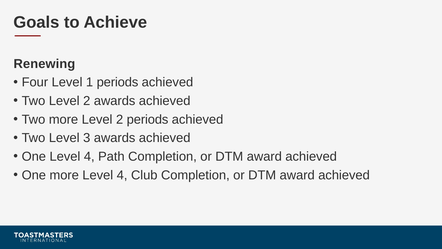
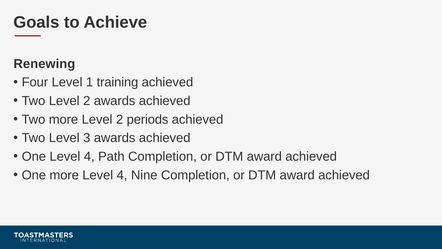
1 periods: periods -> training
Club: Club -> Nine
